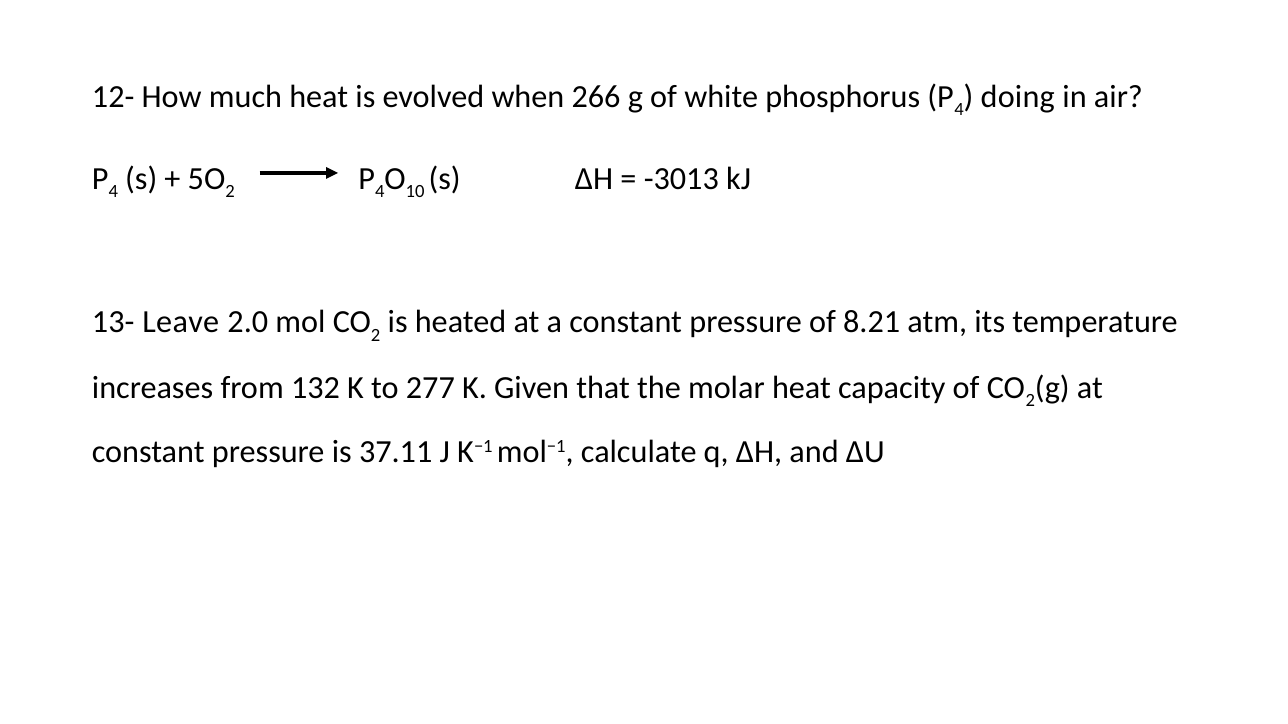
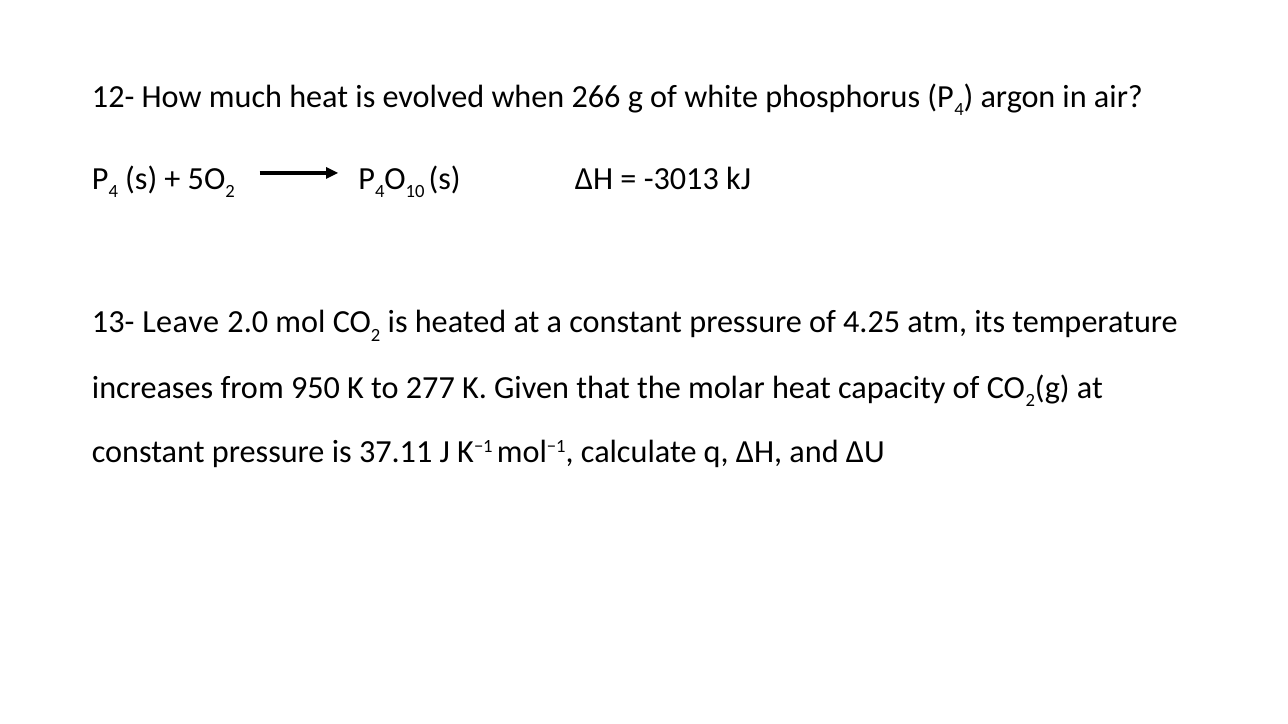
doing: doing -> argon
8.21: 8.21 -> 4.25
132: 132 -> 950
